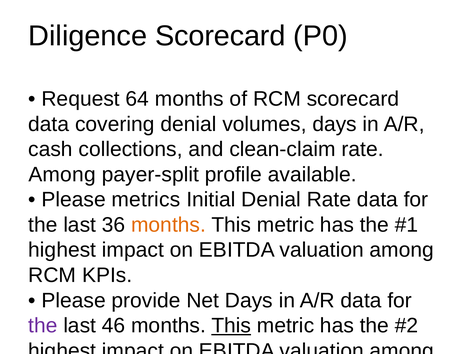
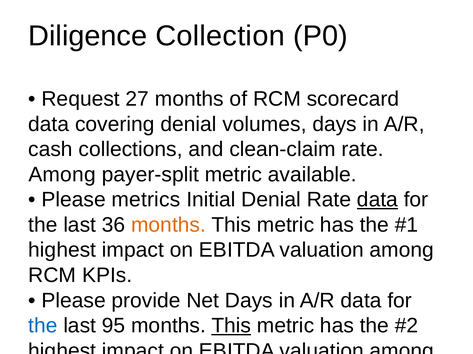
Diligence Scorecard: Scorecard -> Collection
64: 64 -> 27
payer-split profile: profile -> metric
data at (377, 200) underline: none -> present
the at (43, 326) colour: purple -> blue
46: 46 -> 95
